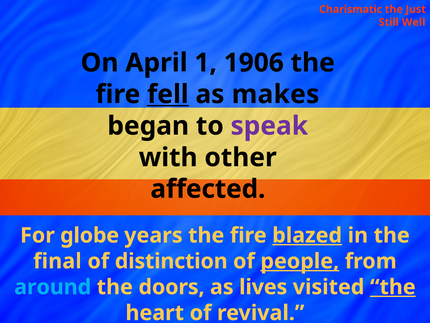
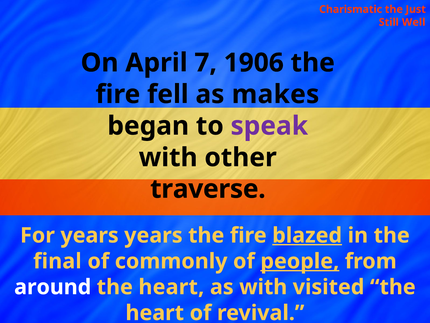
1: 1 -> 7
fell underline: present -> none
affected: affected -> traverse
For globe: globe -> years
distinction: distinction -> commonly
around colour: light blue -> white
doors at (172, 287): doors -> heart
as lives: lives -> with
the at (393, 287) underline: present -> none
